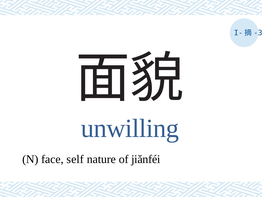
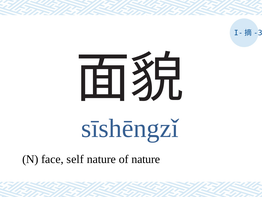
unwilling: unwilling -> sīshēngzǐ
of jiǎnféi: jiǎnféi -> nature
